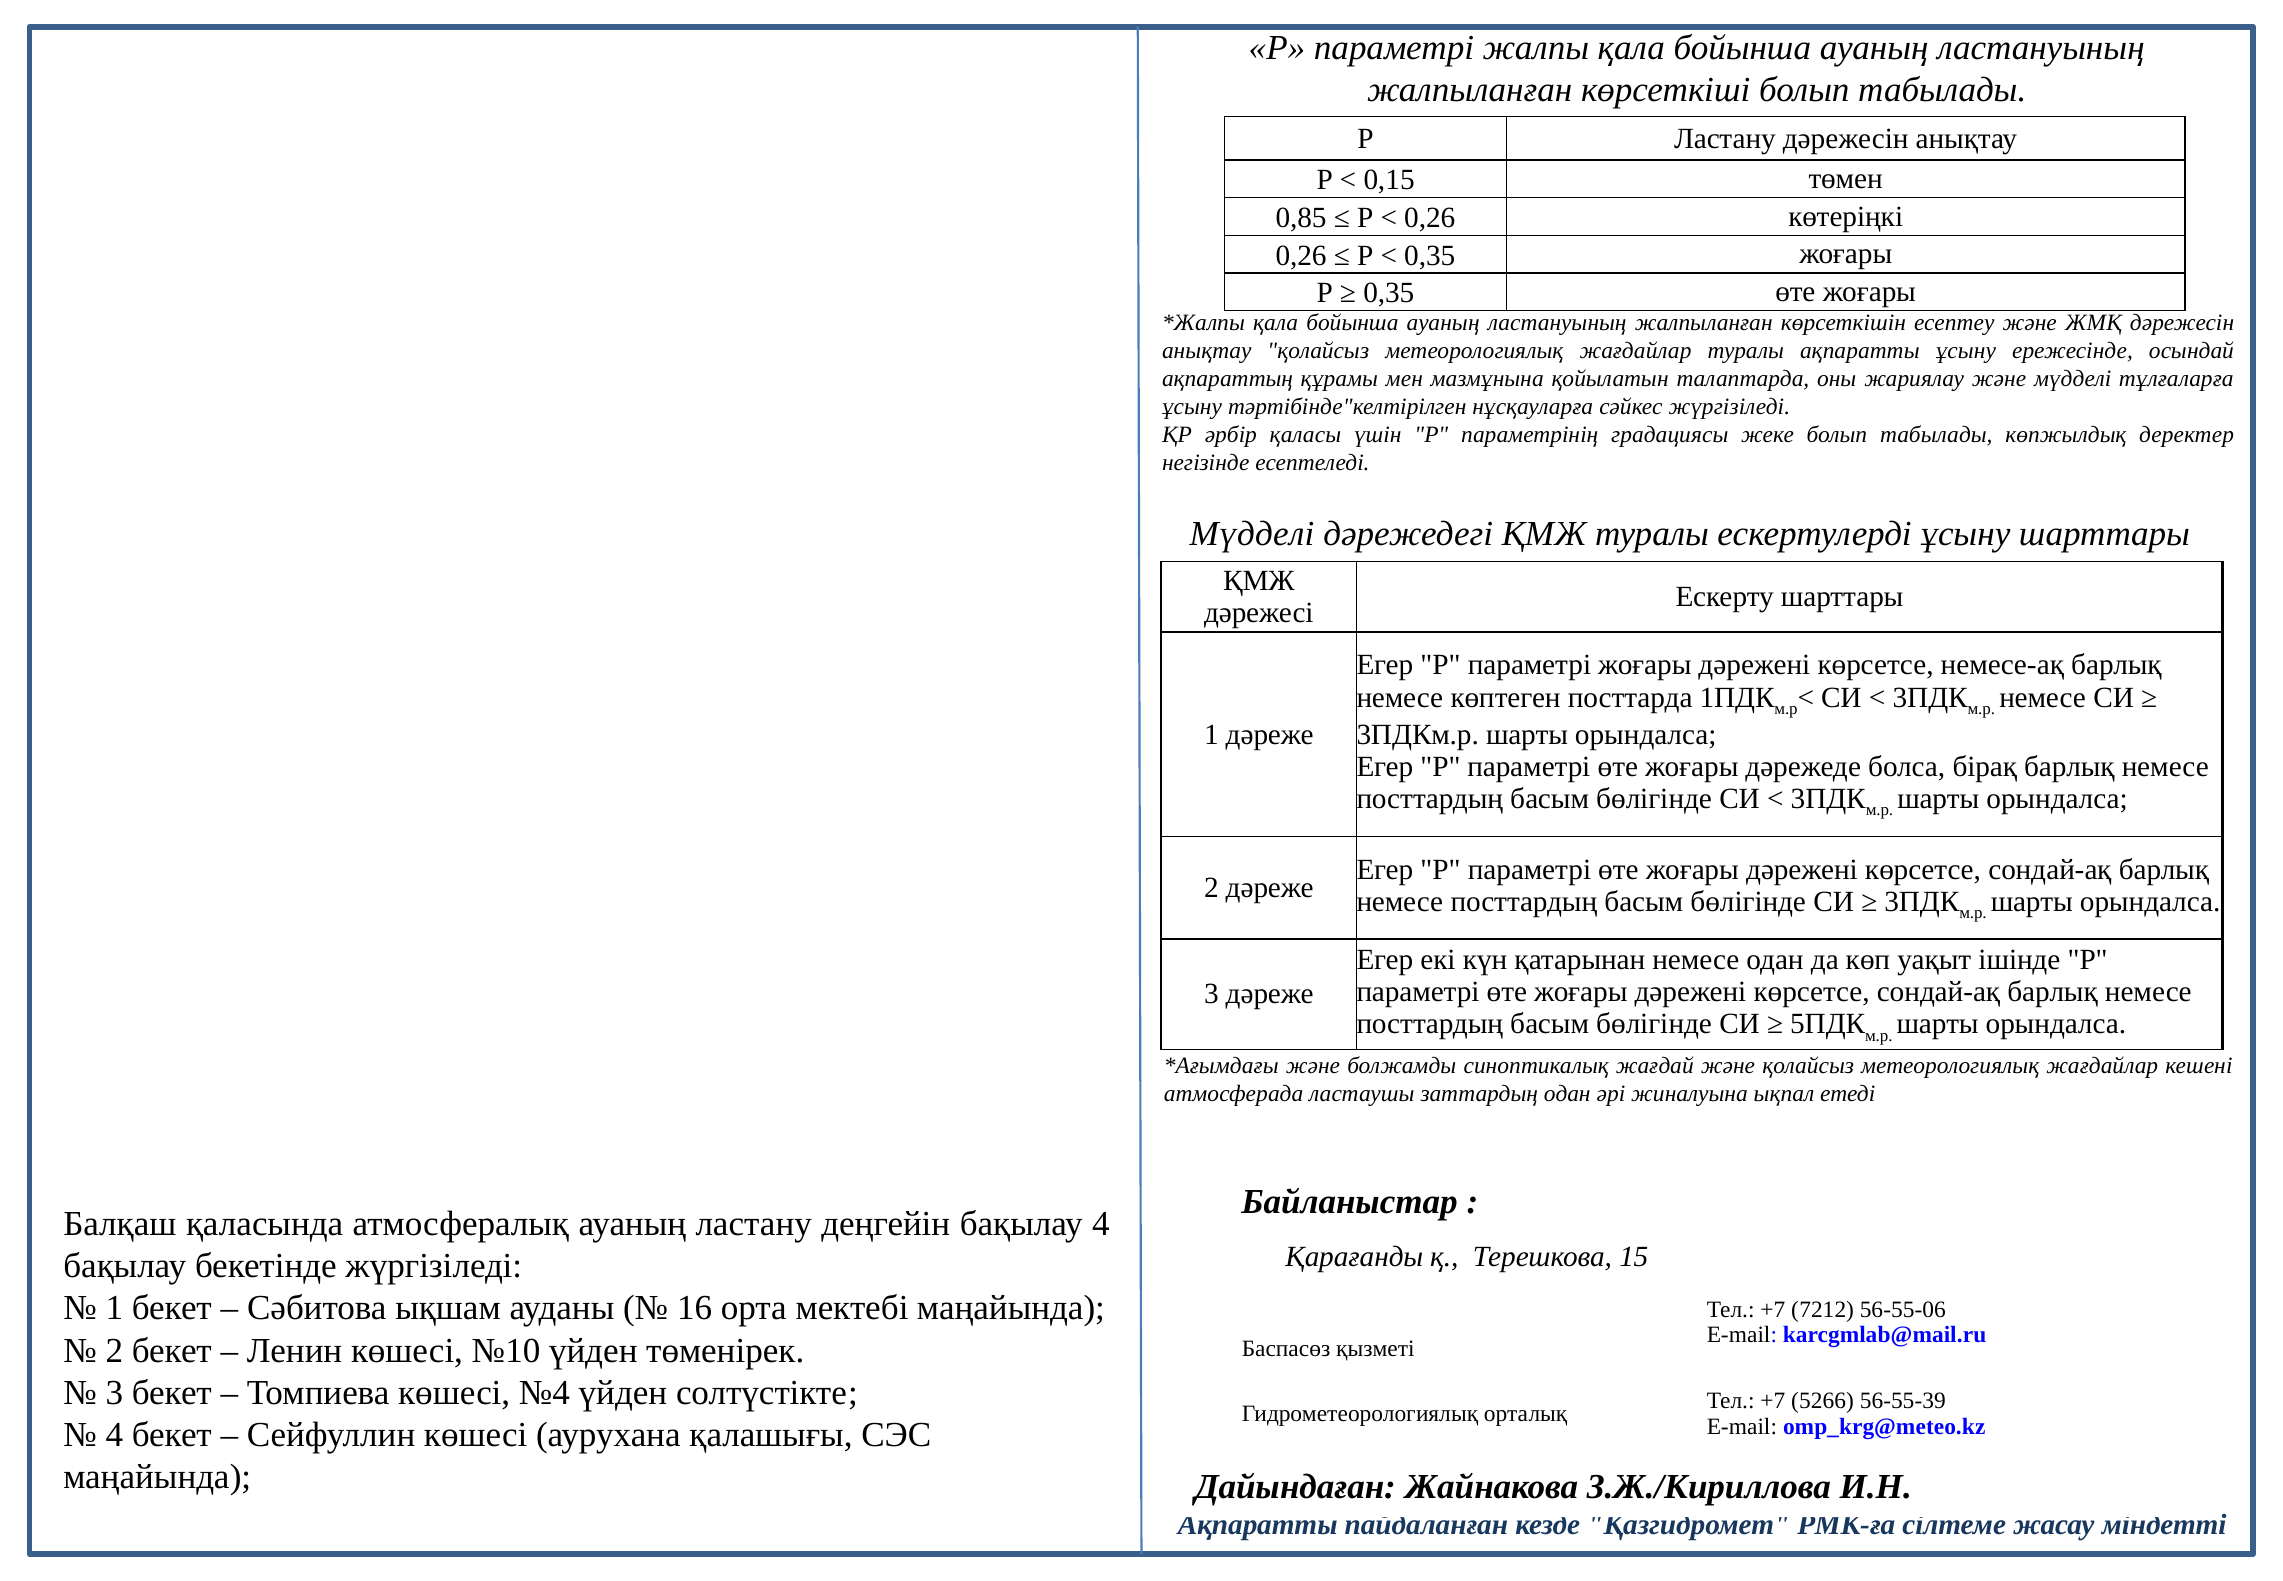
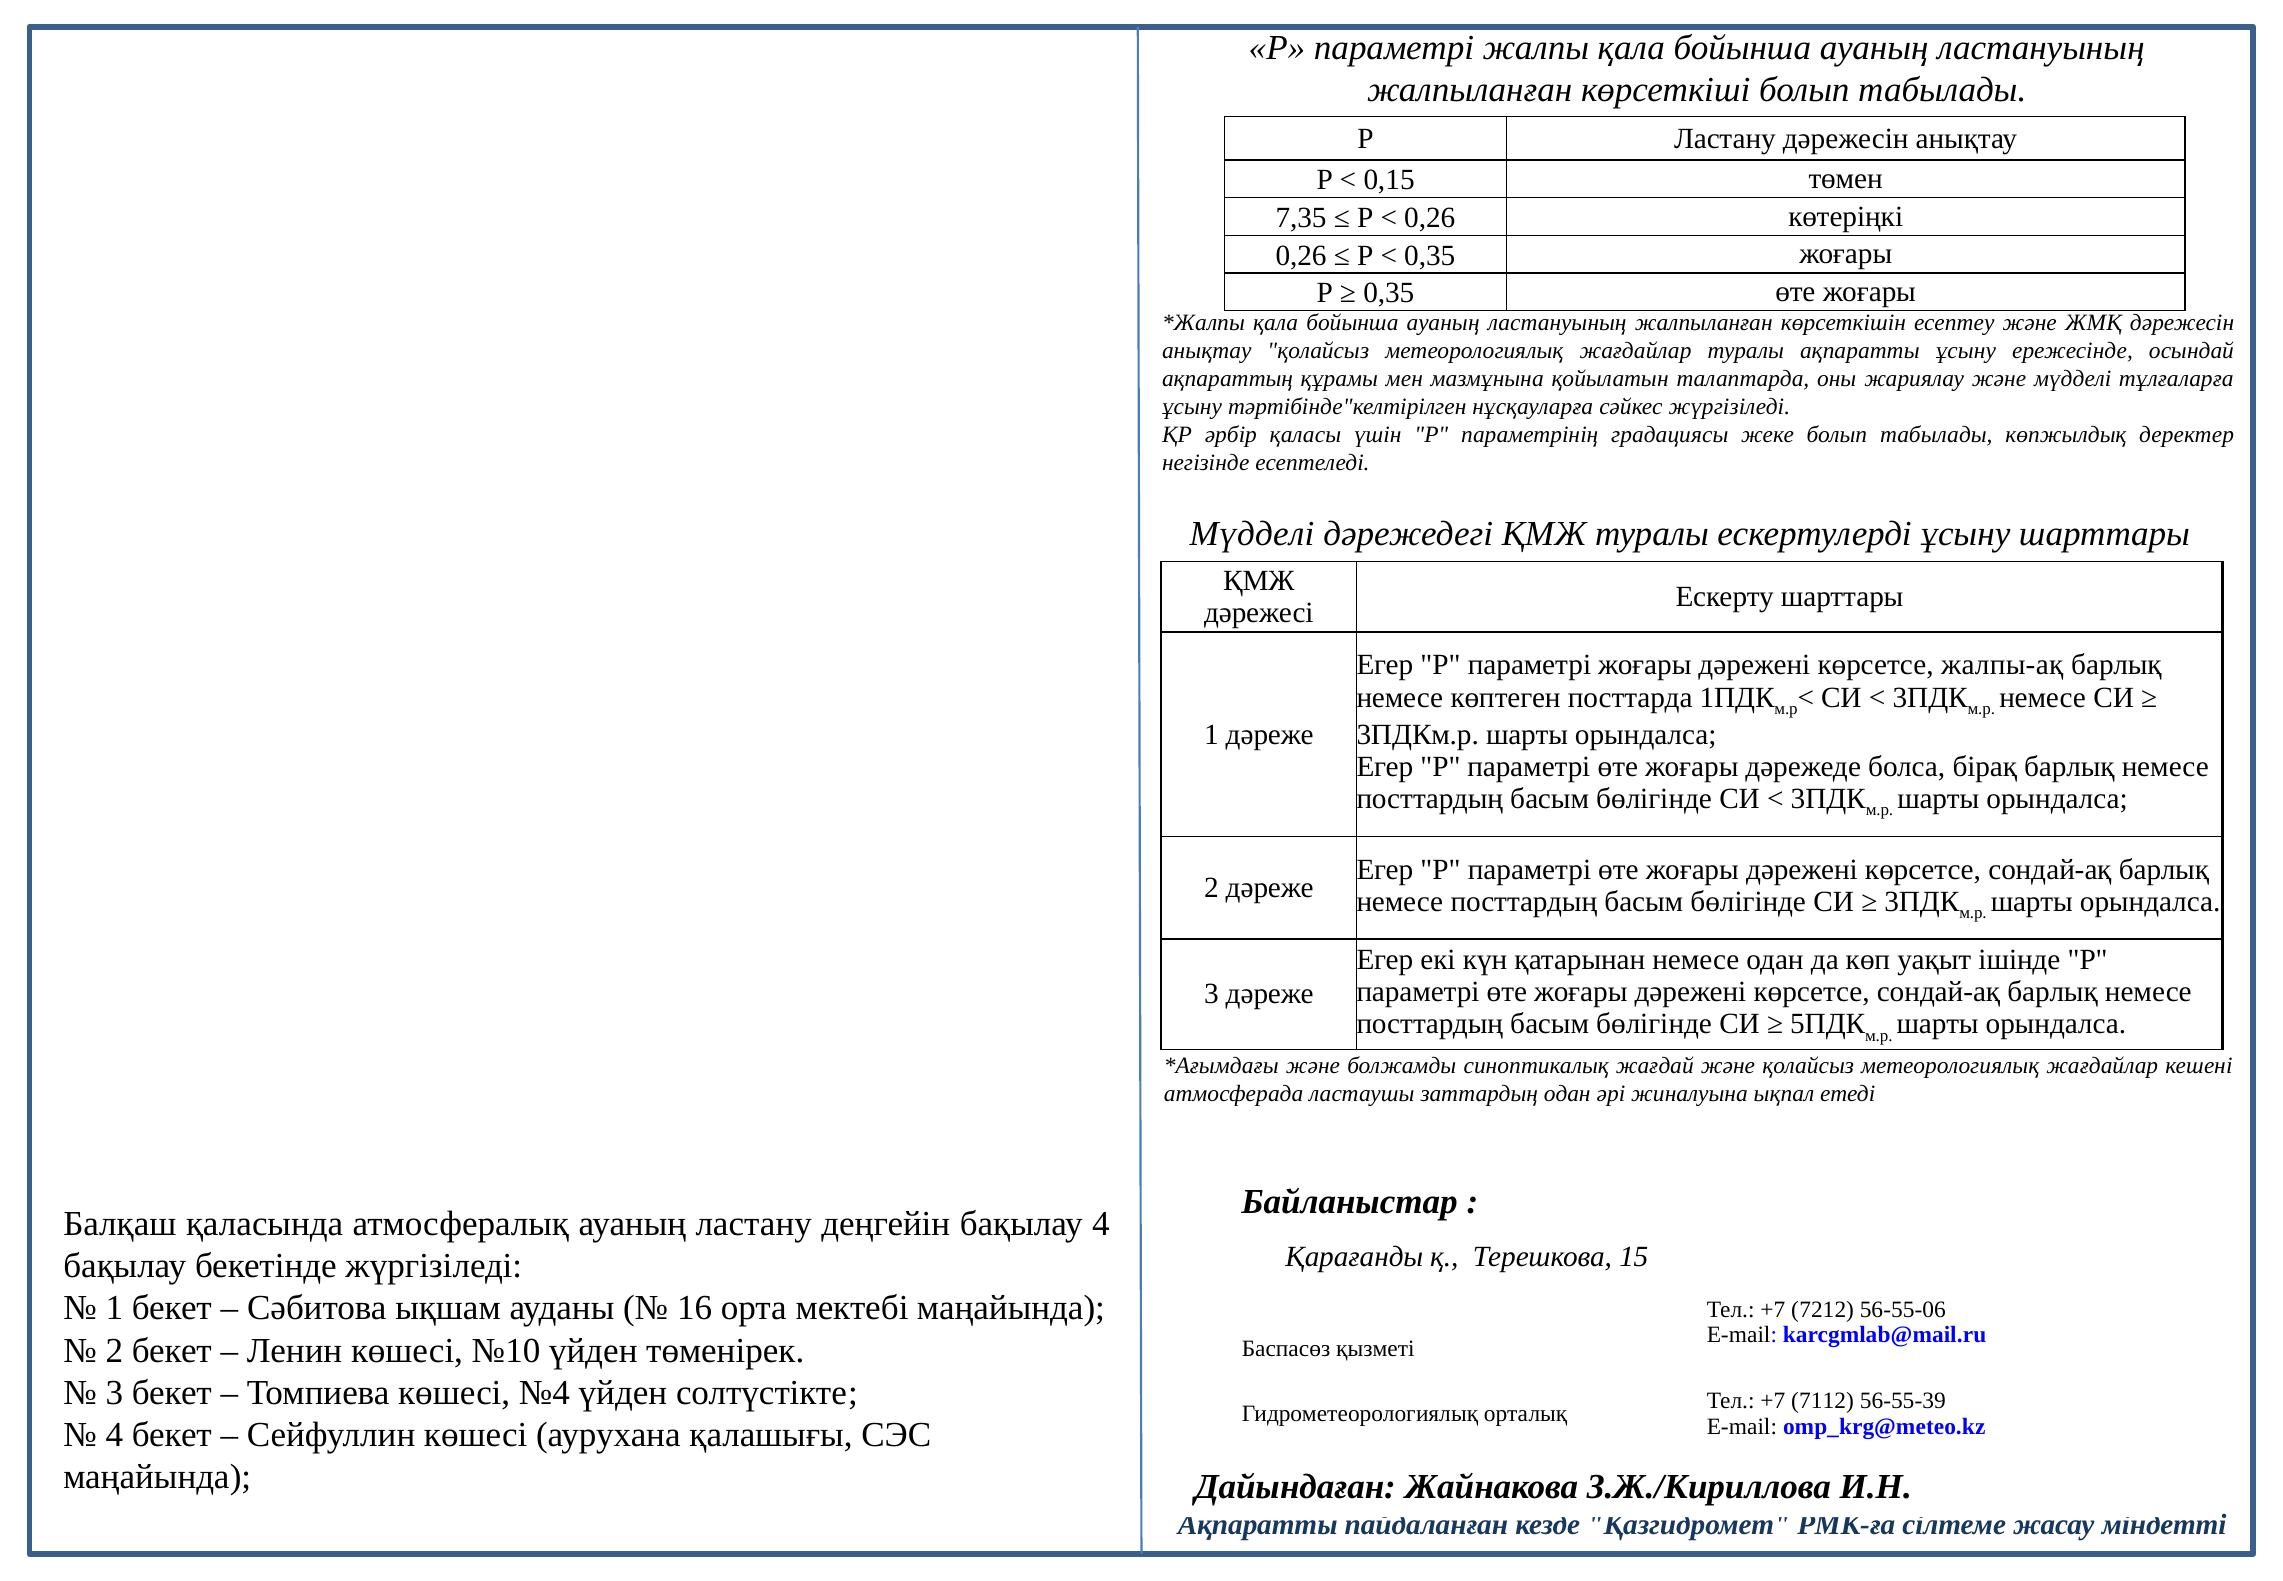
0,85: 0,85 -> 7,35
немесе-ақ: немесе-ақ -> жалпы-ақ
5266: 5266 -> 7112
